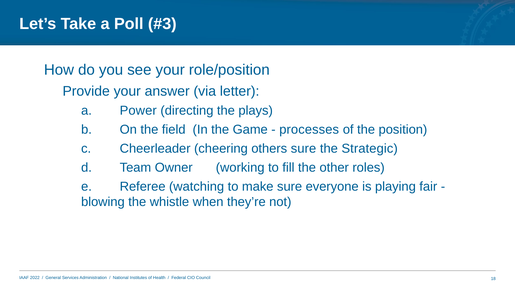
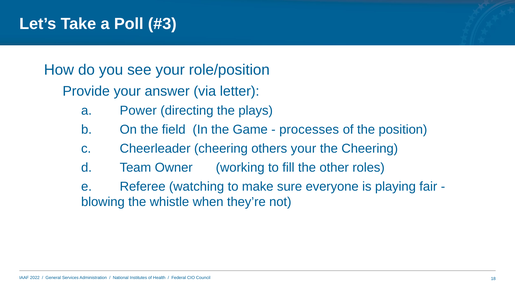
others sure: sure -> your
the Strategic: Strategic -> Cheering
